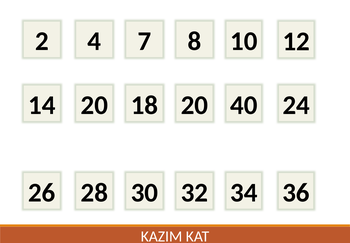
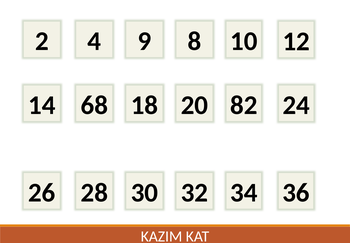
7: 7 -> 9
14 20: 20 -> 68
40: 40 -> 82
